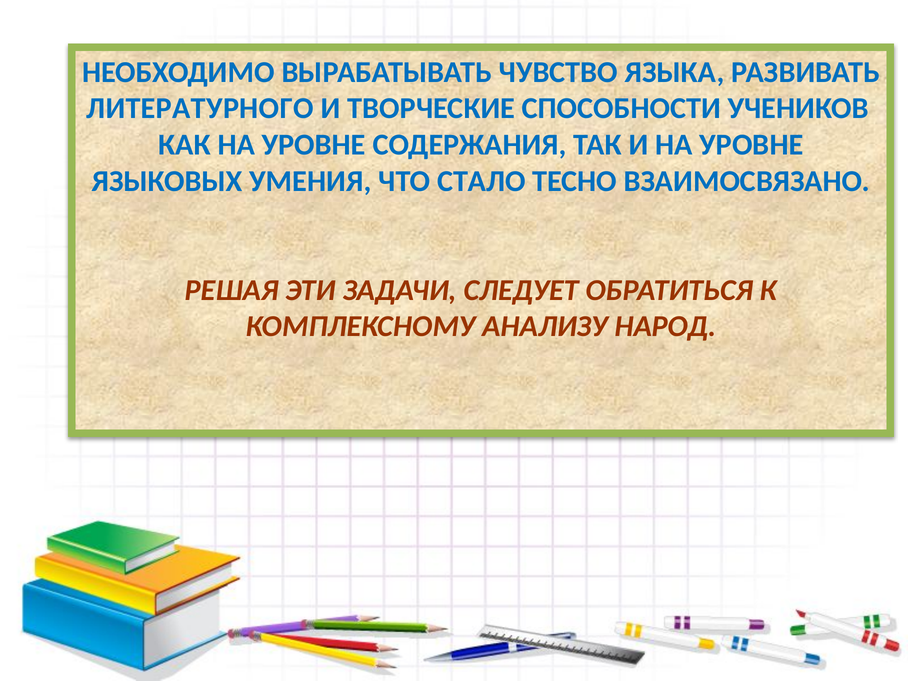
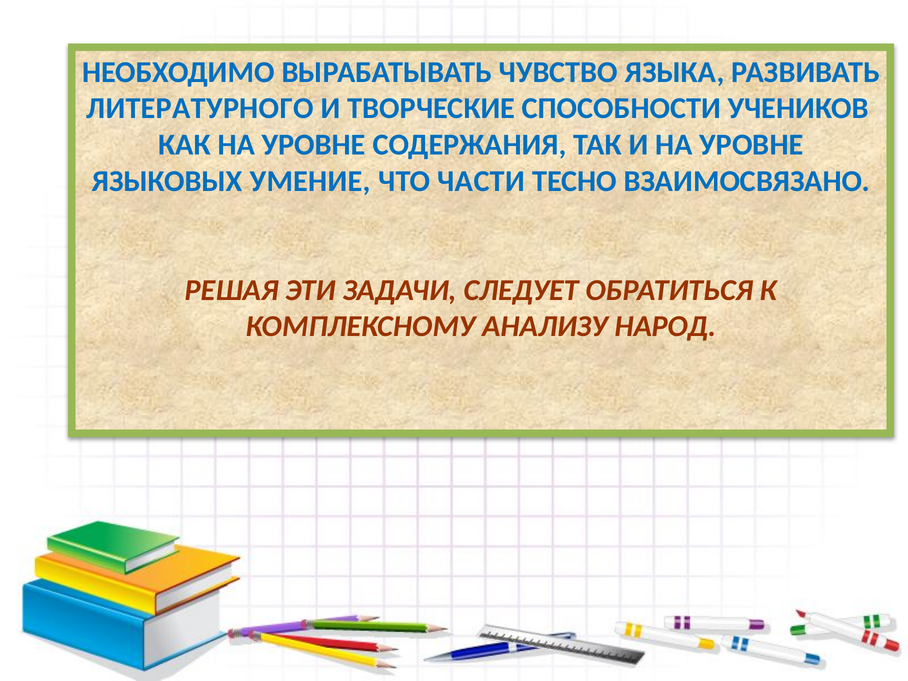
УМЕНИЯ: УМЕНИЯ -> УМЕНИЕ
СТАЛО: СТАЛО -> ЧАСТИ
